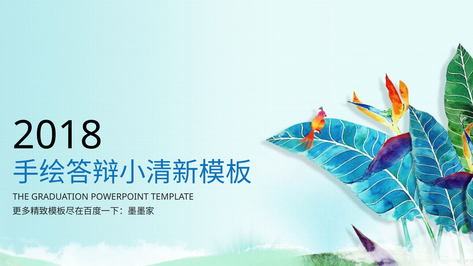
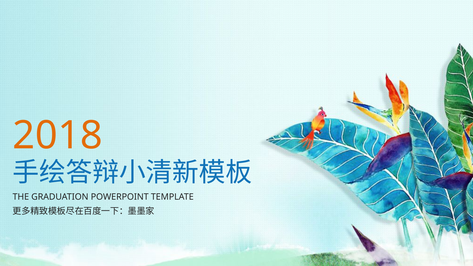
2018 colour: black -> orange
